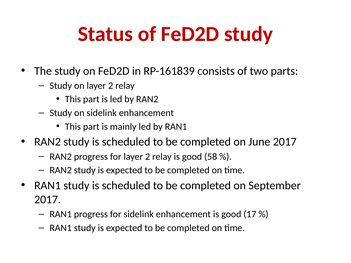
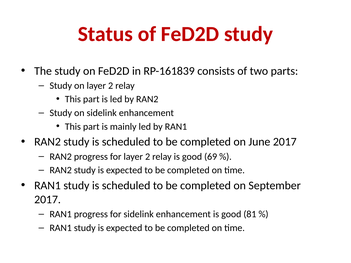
58: 58 -> 69
17: 17 -> 81
